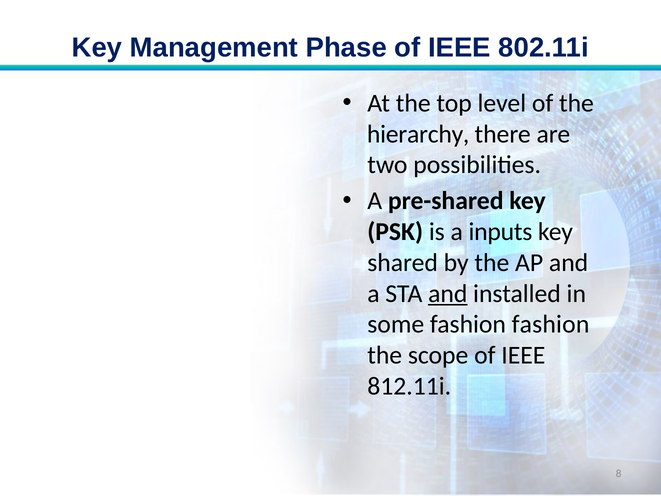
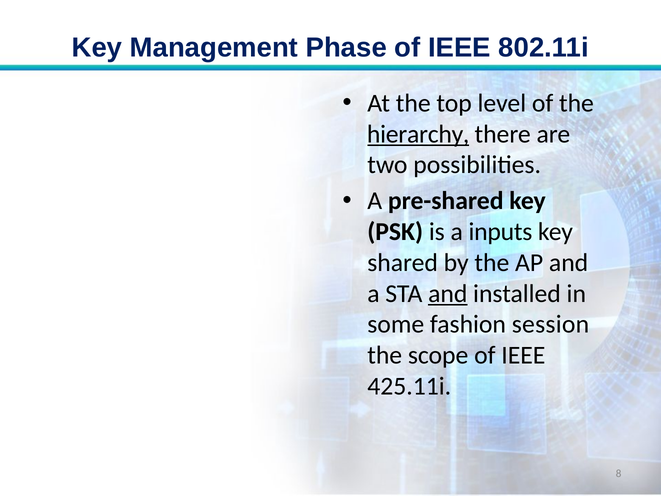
hierarchy underline: none -> present
fashion fashion: fashion -> session
812.11i: 812.11i -> 425.11i
